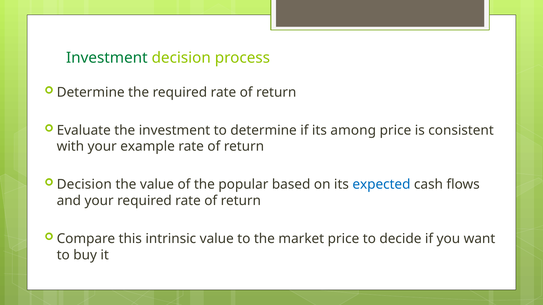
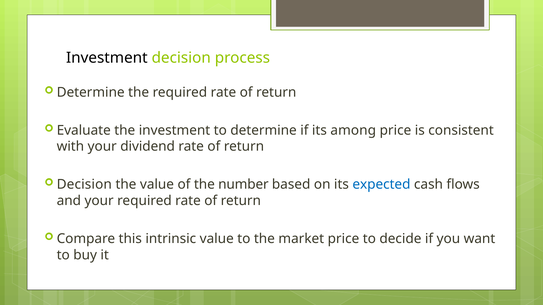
Investment at (107, 58) colour: green -> black
example: example -> dividend
popular: popular -> number
